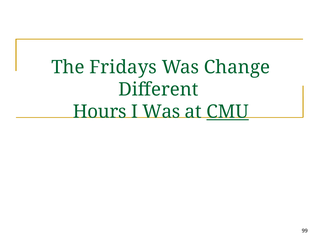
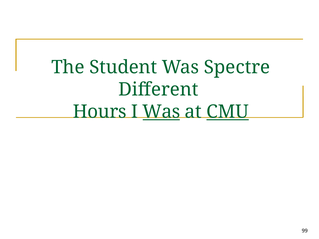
Fridays: Fridays -> Student
Change: Change -> Spectre
Was at (161, 112) underline: none -> present
